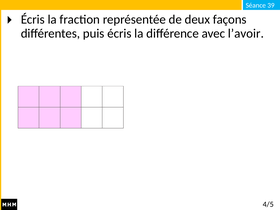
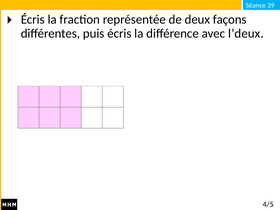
l’avoir: l’avoir -> l’deux
